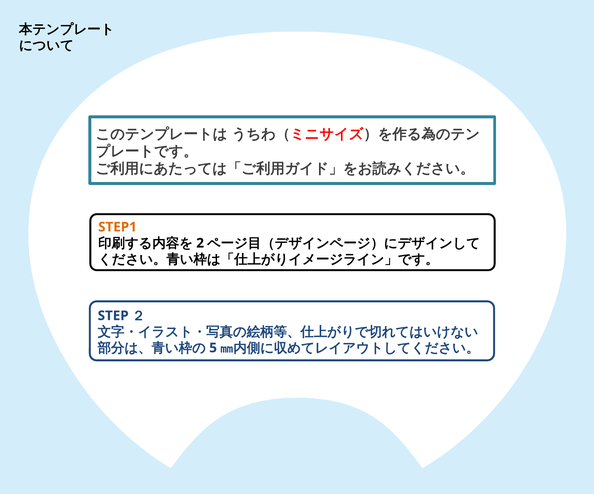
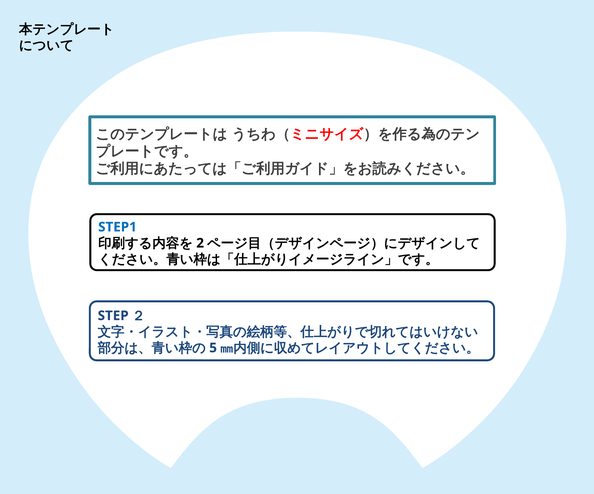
STEP1 colour: orange -> blue
